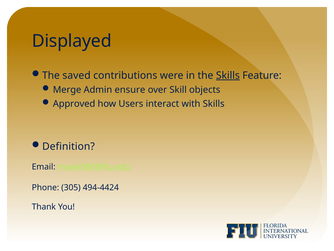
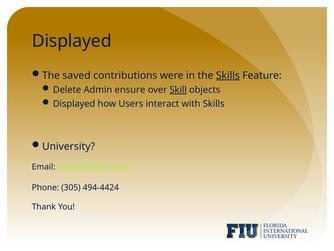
Merge: Merge -> Delete
Skill underline: none -> present
Approved at (74, 104): Approved -> Displayed
Definition: Definition -> University
